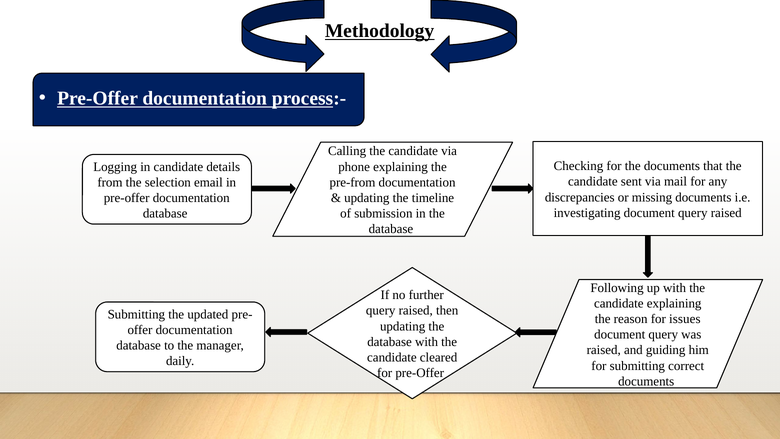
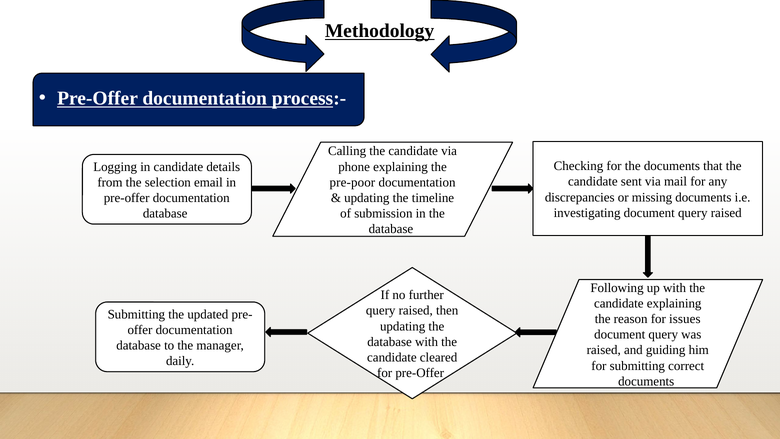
pre-from: pre-from -> pre-poor
